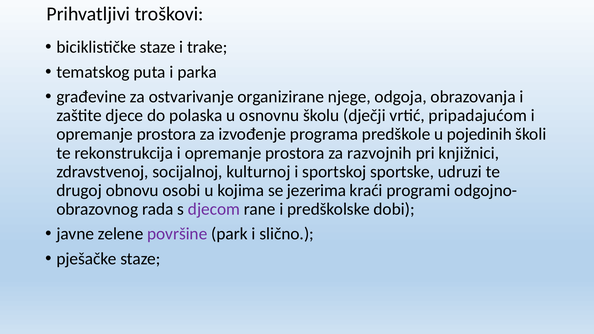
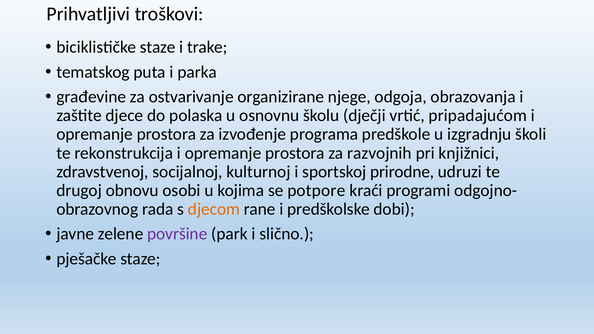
pojedinih: pojedinih -> izgradnju
sportske: sportske -> prirodne
jezerima: jezerima -> potpore
djecom colour: purple -> orange
